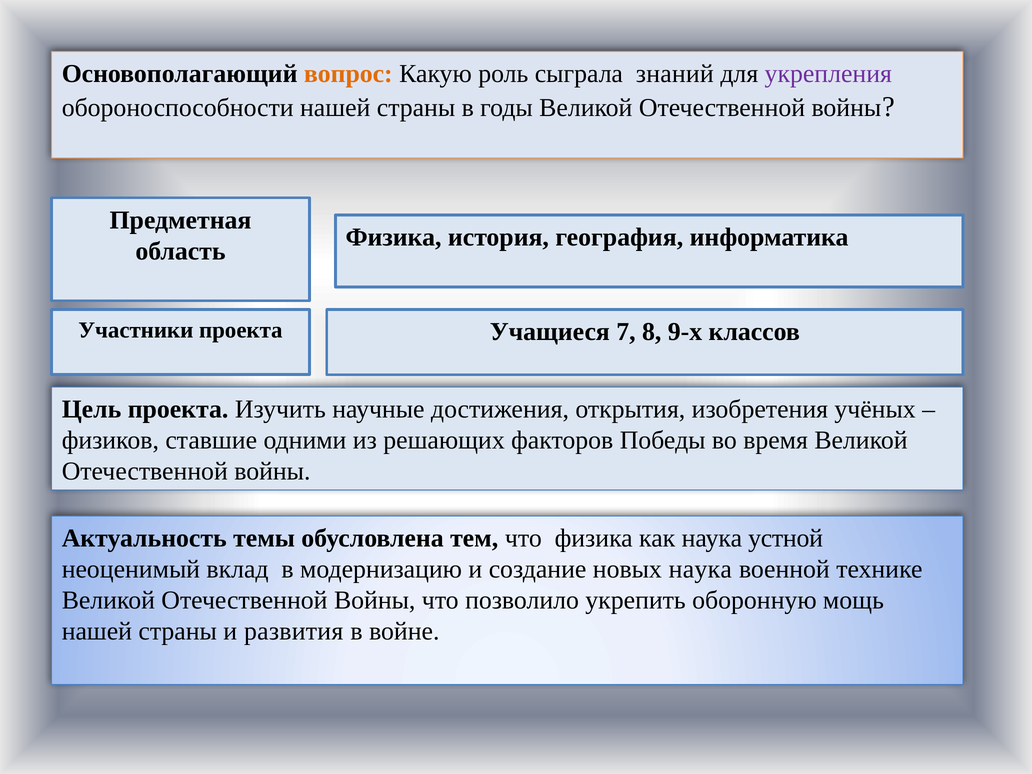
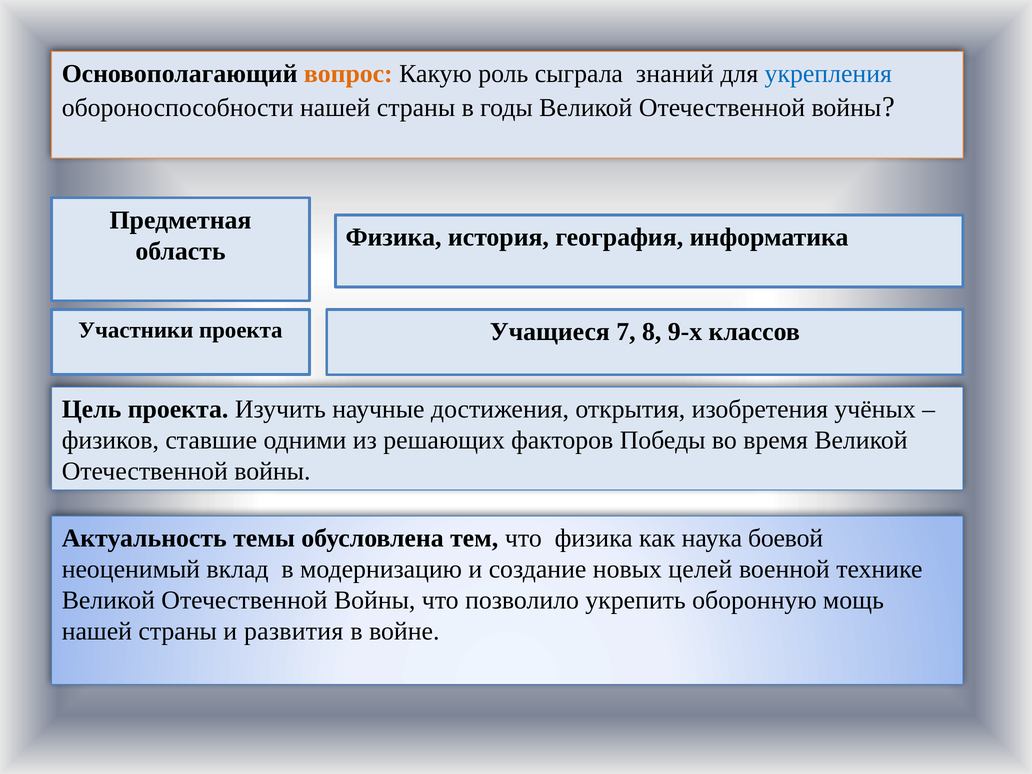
укрепления colour: purple -> blue
устной: устной -> боевой
новых наука: наука -> целей
